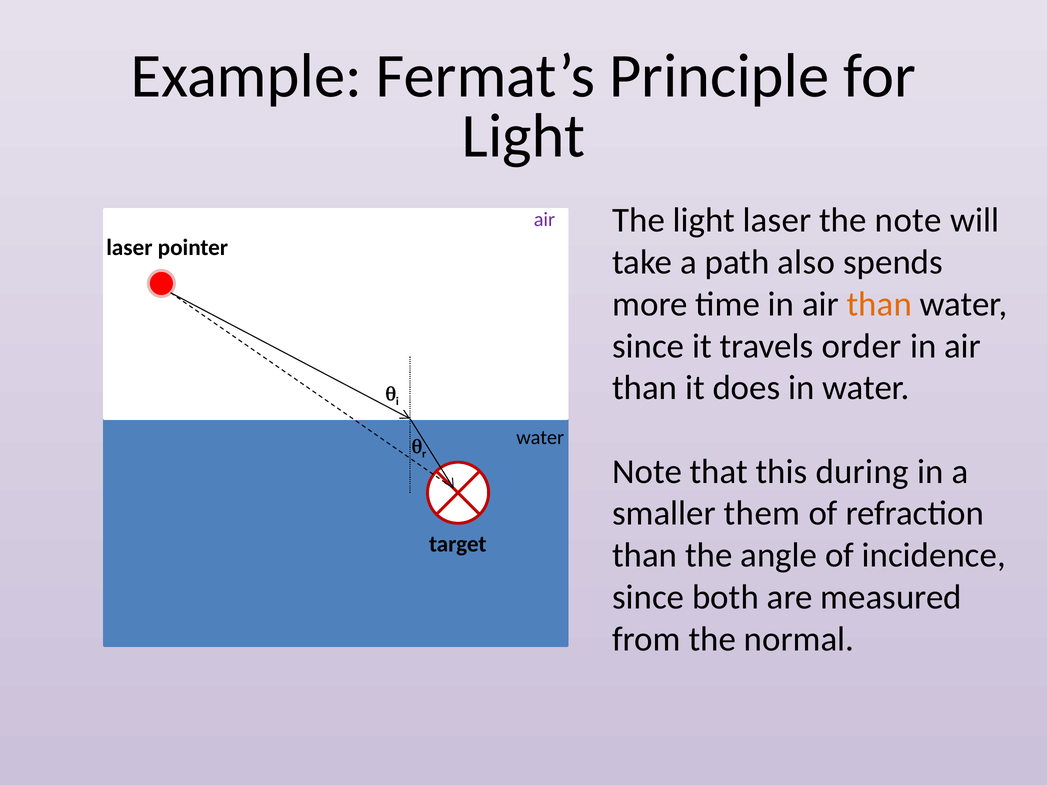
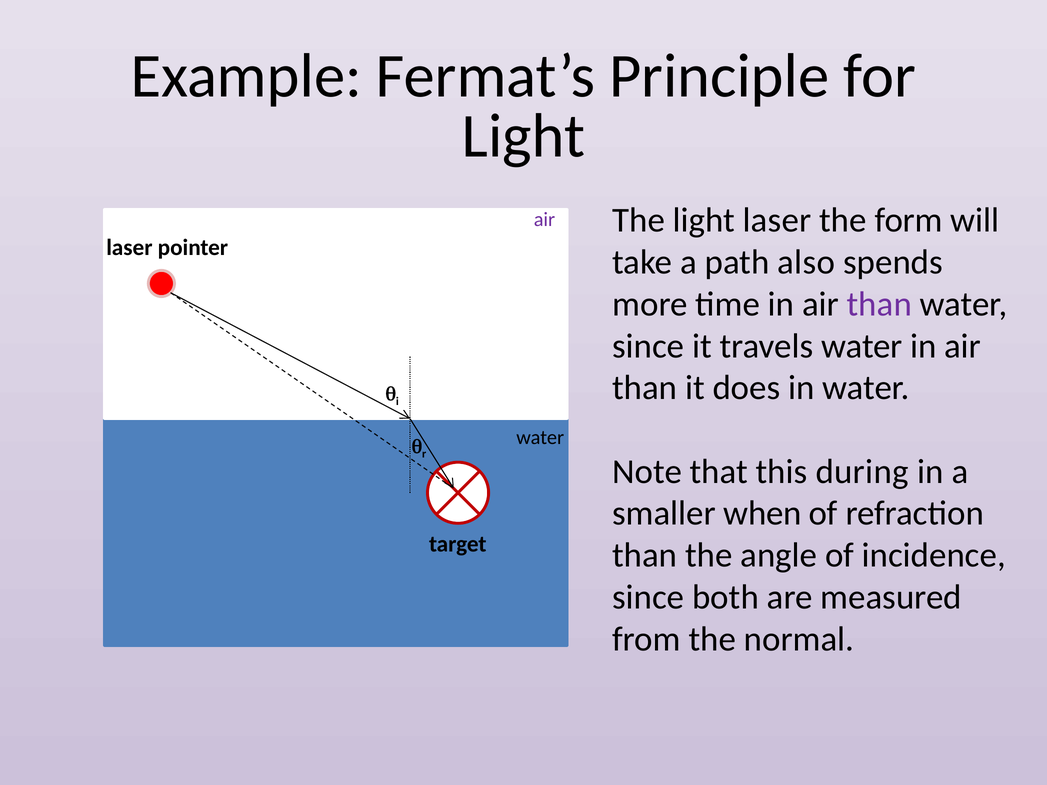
the note: note -> form
than at (879, 304) colour: orange -> purple
travels order: order -> water
them: them -> when
